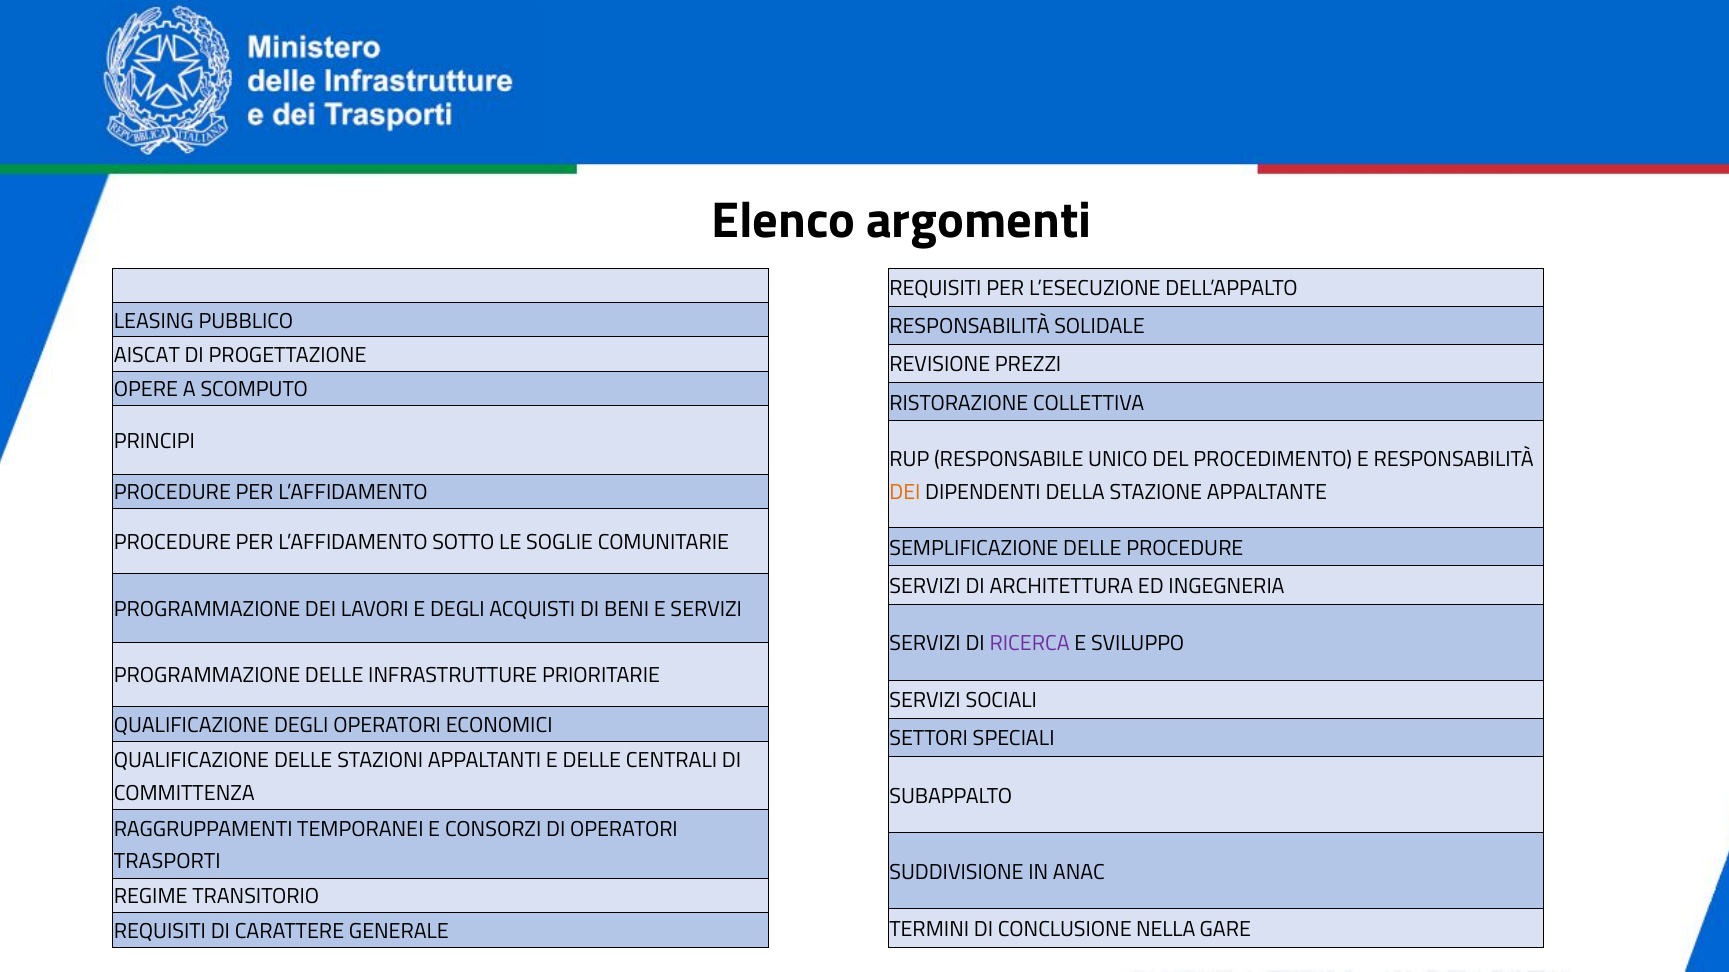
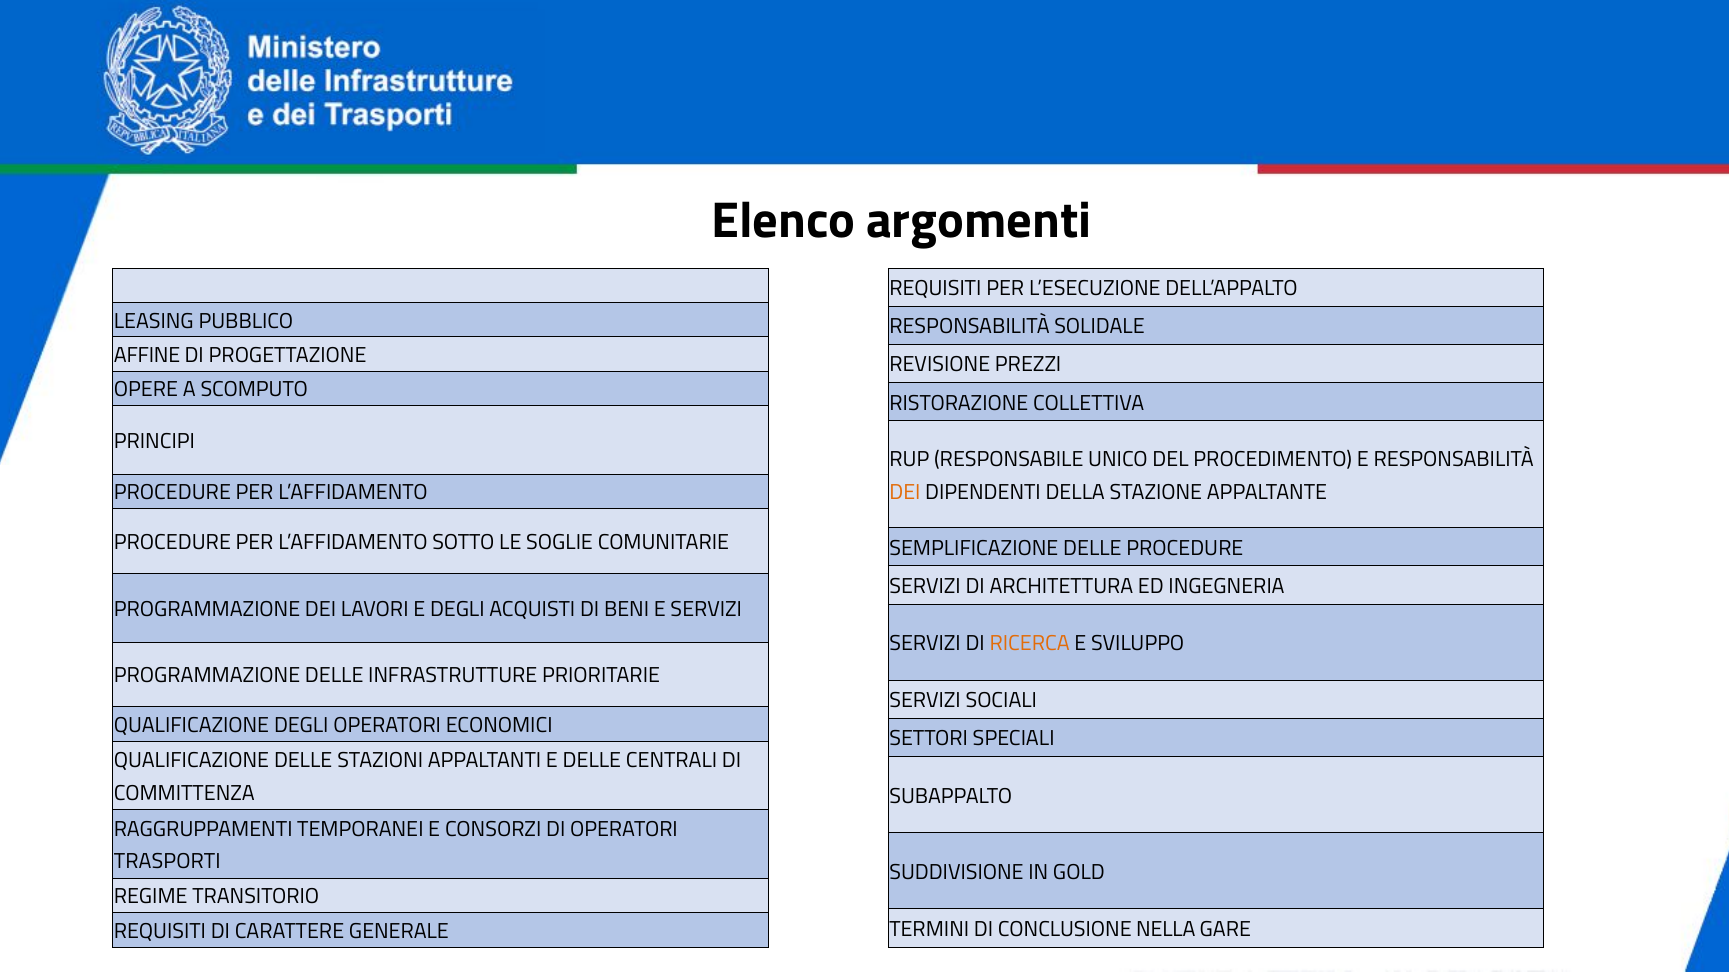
AISCAT: AISCAT -> AFFINE
RICERCA colour: purple -> orange
ANAC: ANAC -> GOLD
